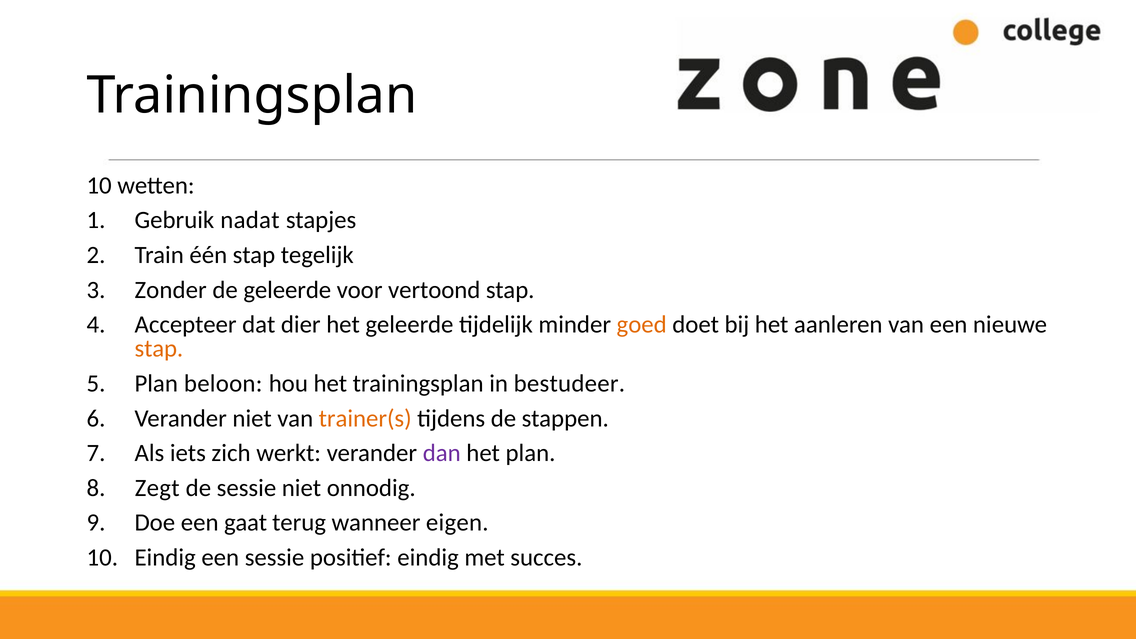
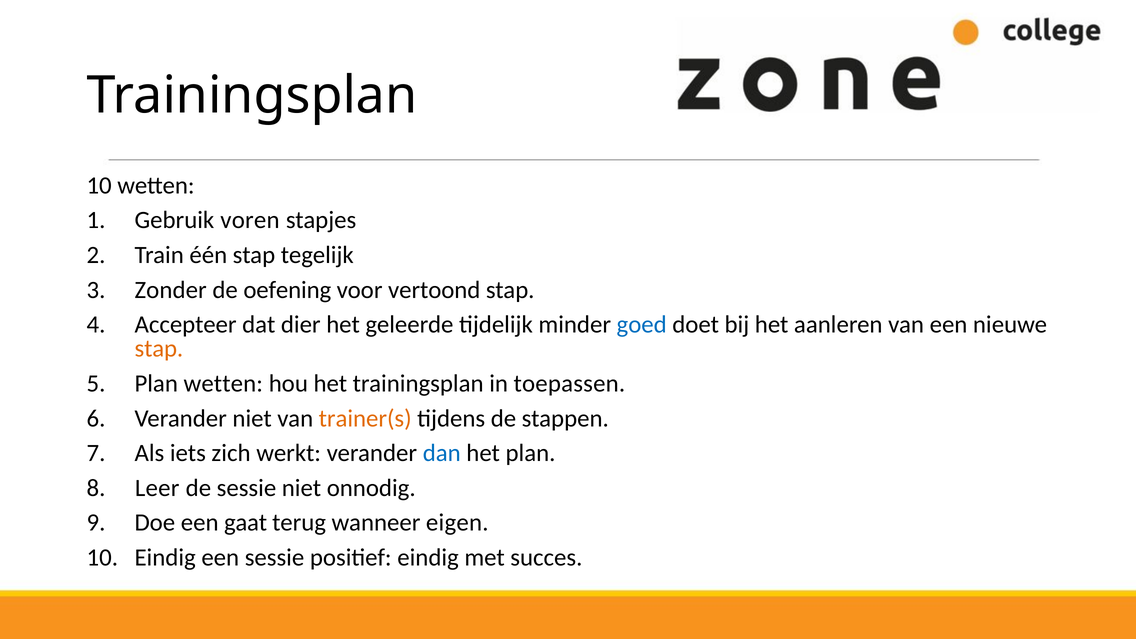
nadat: nadat -> voren
de geleerde: geleerde -> oefening
goed colour: orange -> blue
Plan beloon: beloon -> wetten
bestudeer: bestudeer -> toepassen
dan colour: purple -> blue
Zegt: Zegt -> Leer
